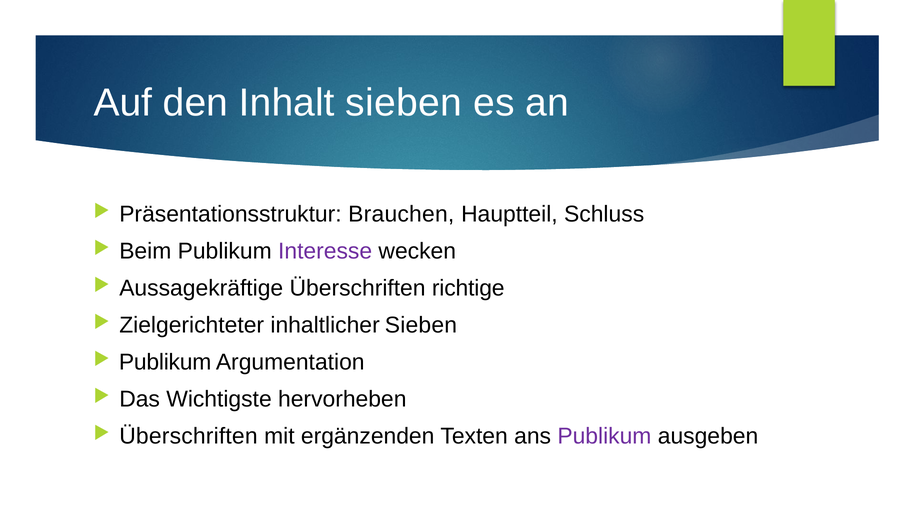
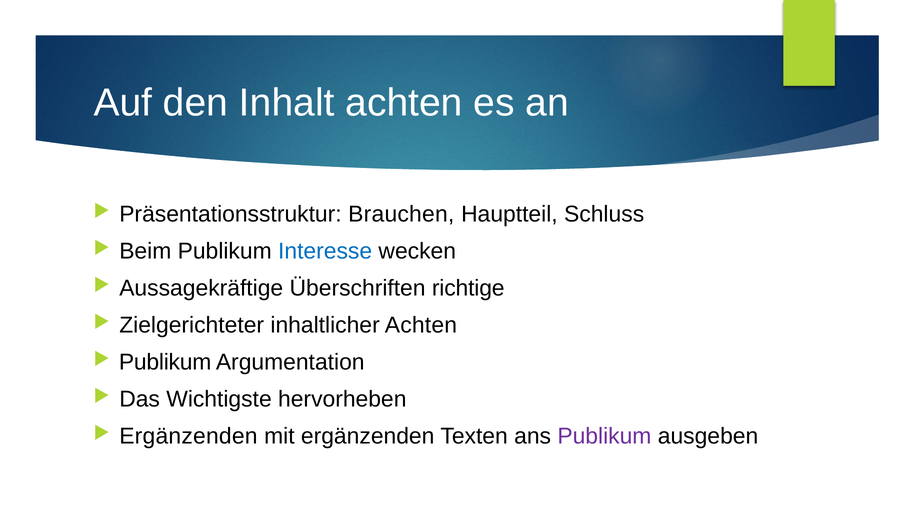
Inhalt sieben: sieben -> achten
Interesse colour: purple -> blue
inhaltlicher Sieben: Sieben -> Achten
Überschriften at (188, 436): Überschriften -> Ergänzenden
